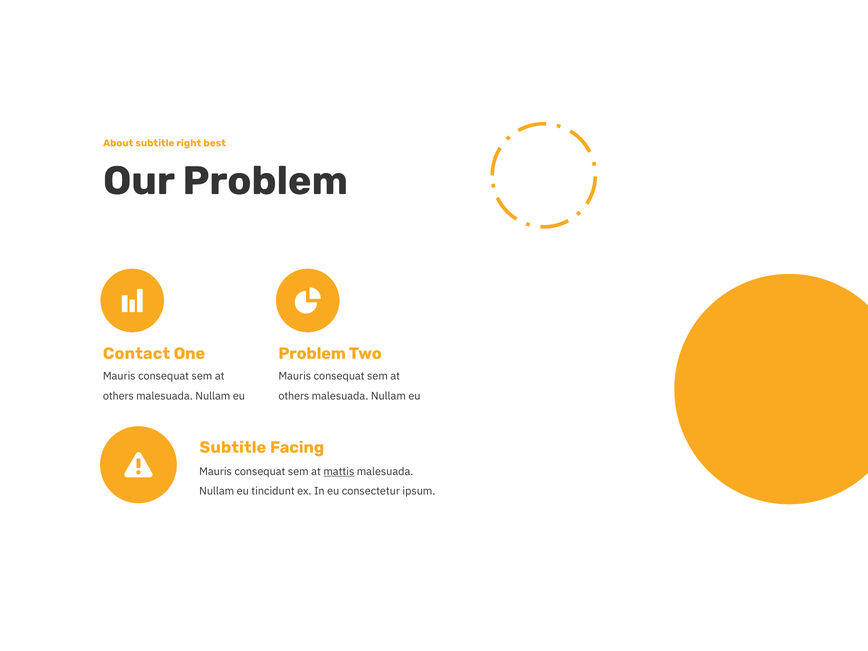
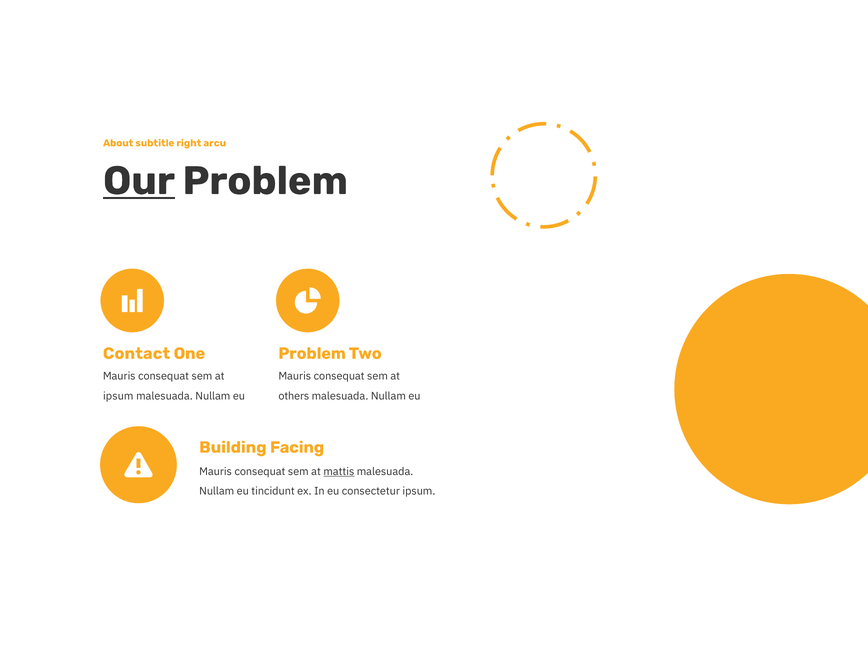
best: best -> arcu
Our underline: none -> present
others at (118, 396): others -> ipsum
Subtitle at (233, 447): Subtitle -> Building
